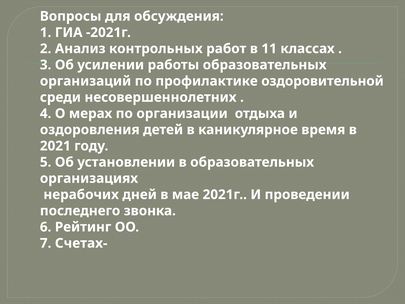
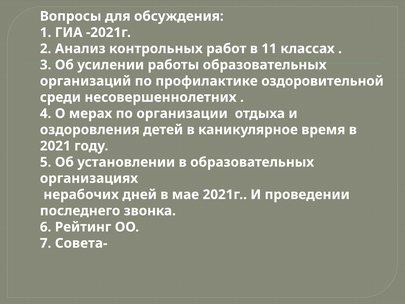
Счетах-: Счетах- -> Совета-
